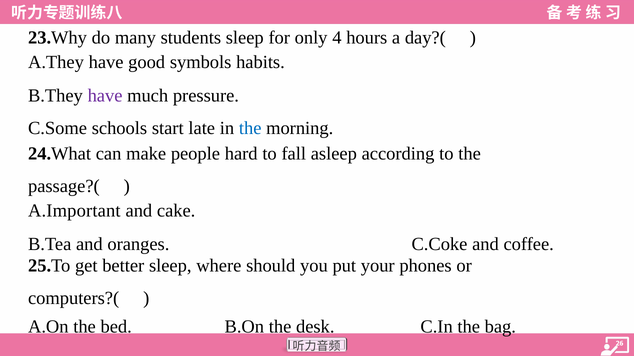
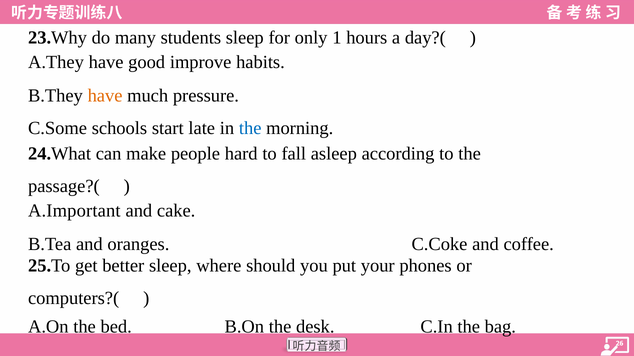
4: 4 -> 1
symbols: symbols -> improve
have at (105, 96) colour: purple -> orange
